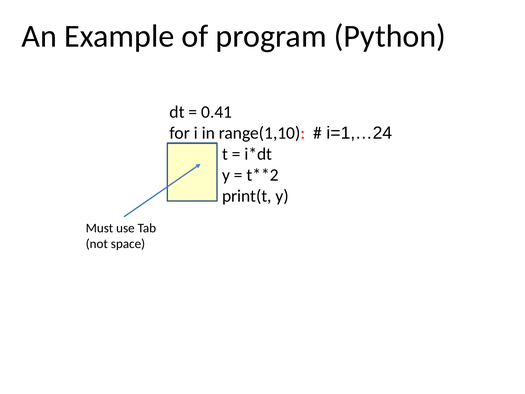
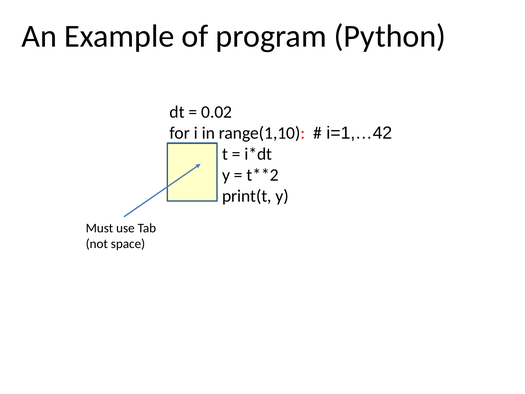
0.41: 0.41 -> 0.02
i=1,…24: i=1,…24 -> i=1,…42
